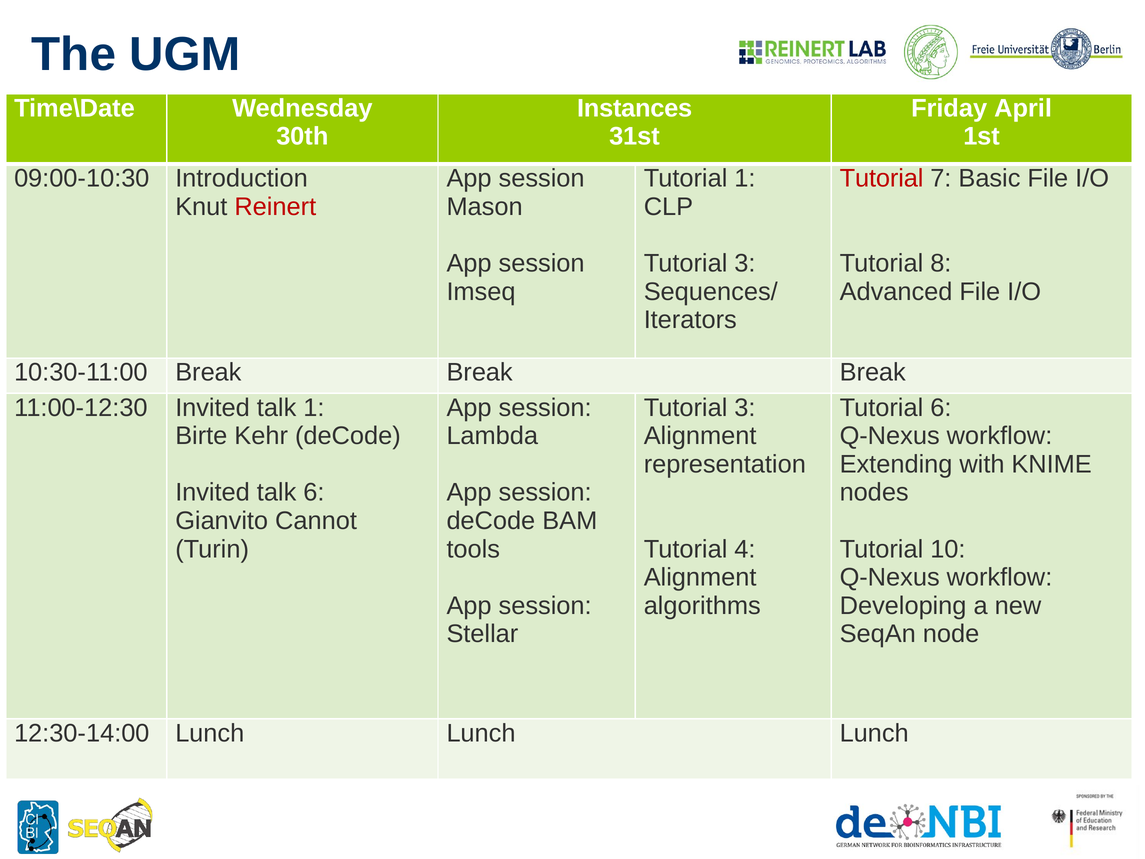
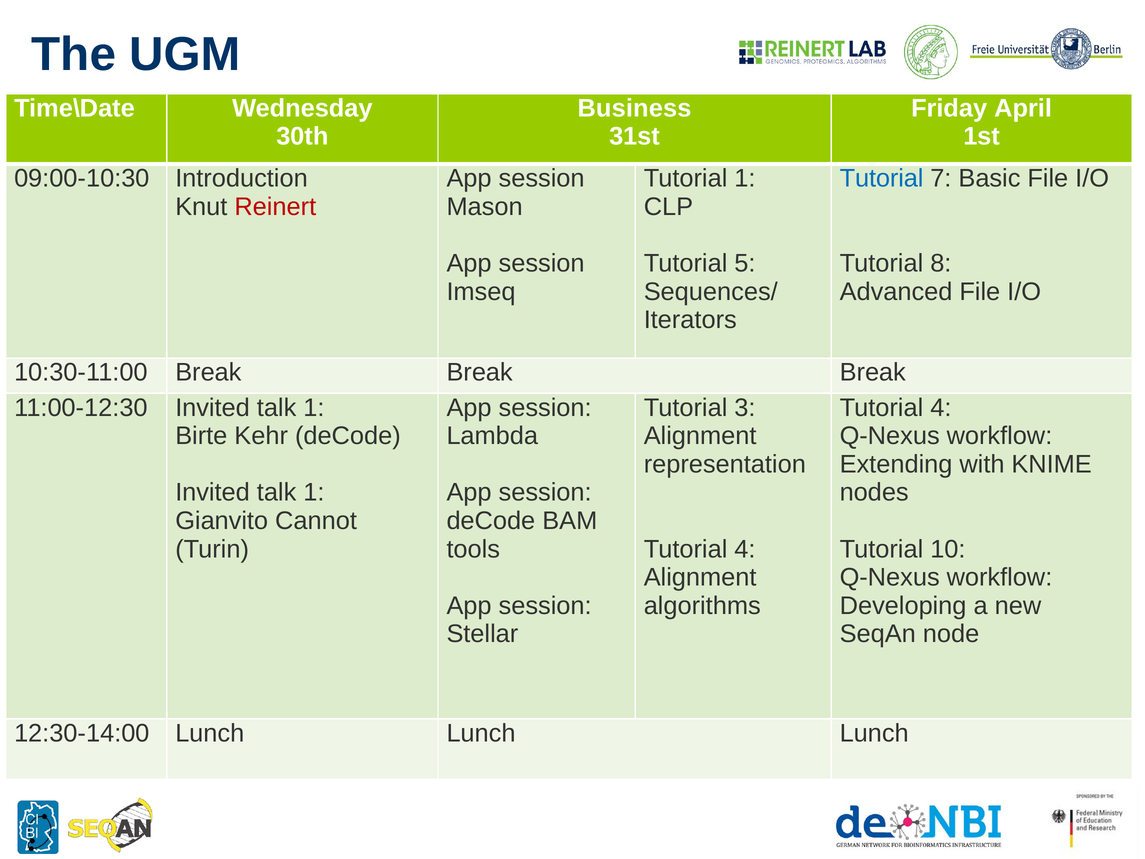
Instances: Instances -> Business
Tutorial at (882, 179) colour: red -> blue
3 at (745, 263): 3 -> 5
6 at (941, 408): 6 -> 4
6 at (314, 492): 6 -> 1
